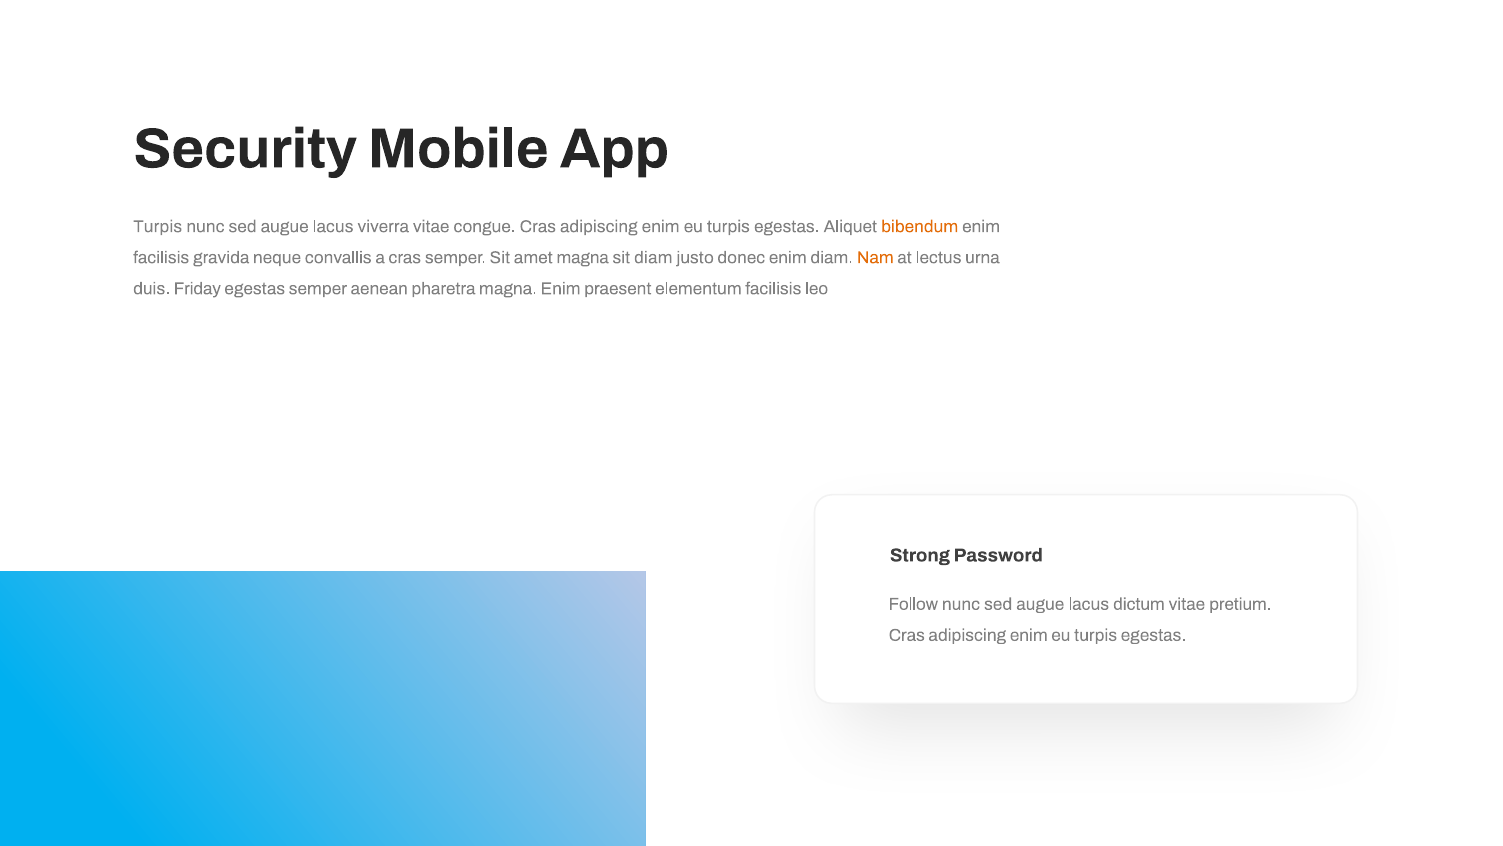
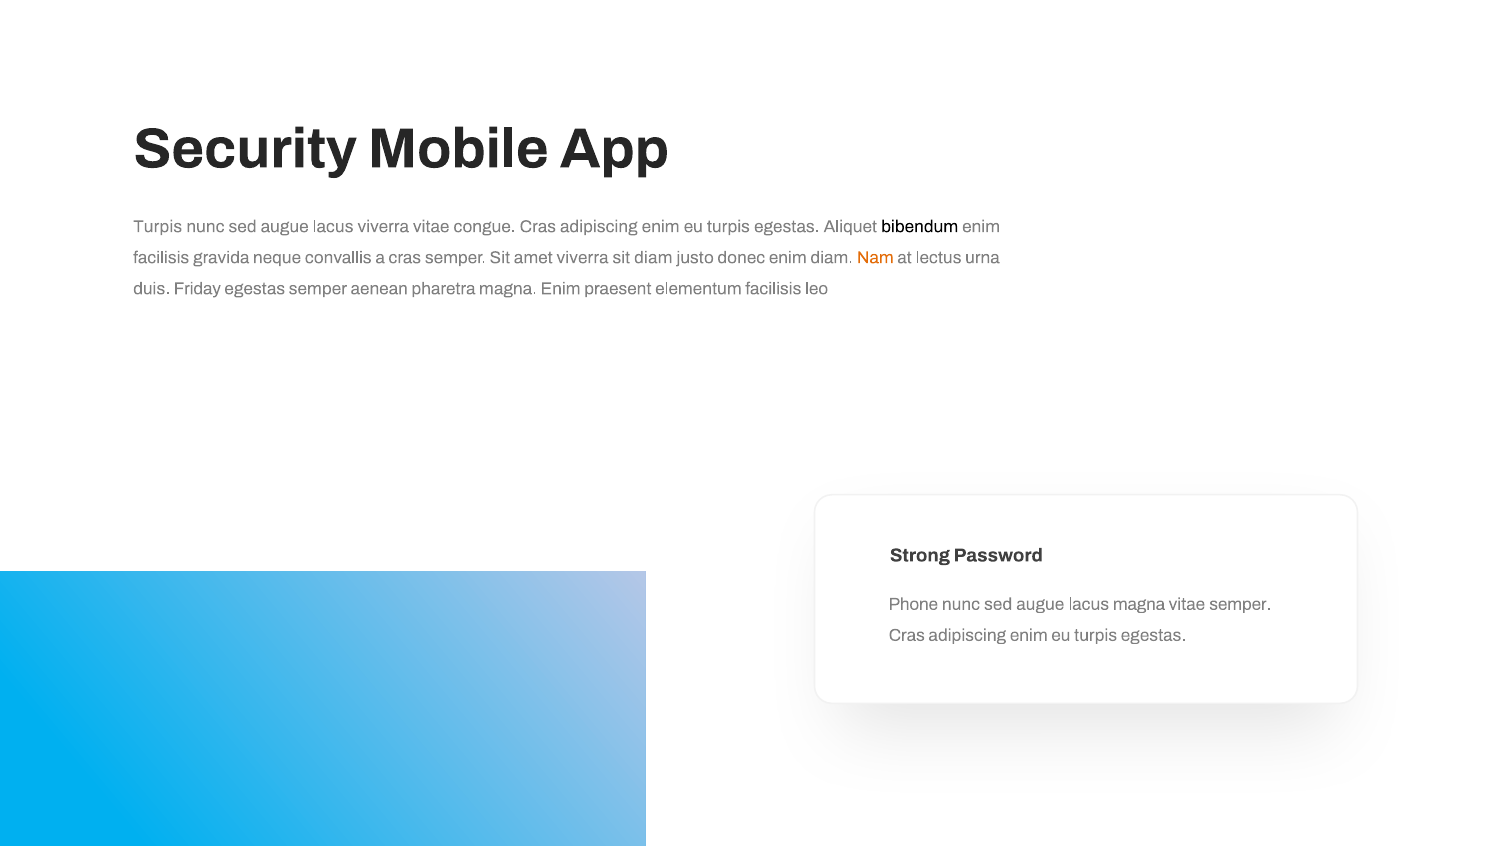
bibendum colour: orange -> black
amet magna: magna -> viverra
Follow: Follow -> Phone
lacus dictum: dictum -> magna
vitae pretium: pretium -> semper
